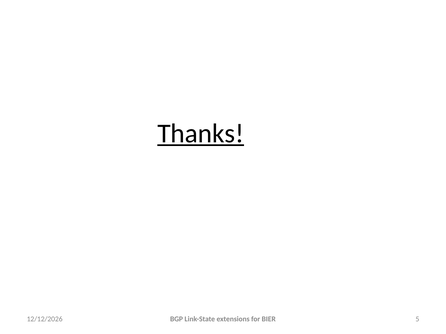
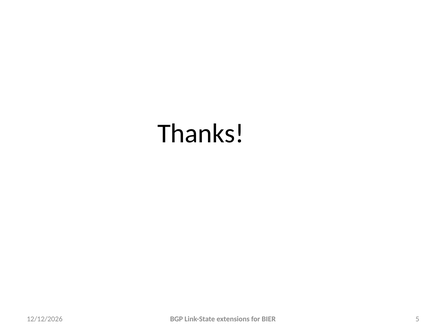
Thanks underline: present -> none
